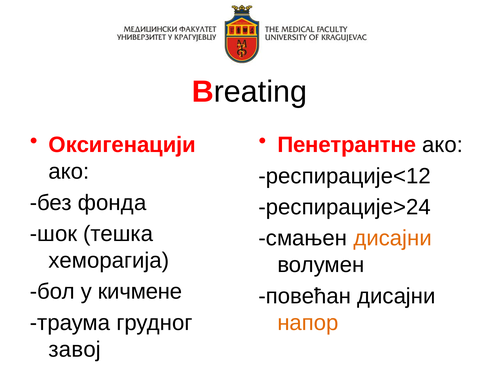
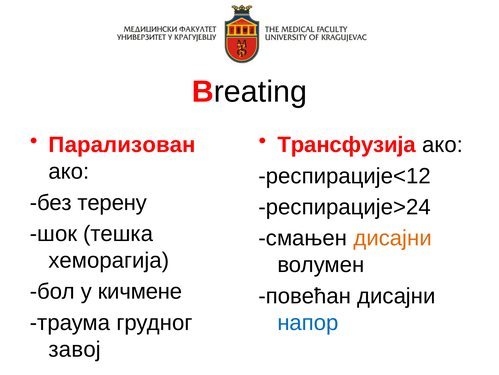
Оксигенацији: Оксигенацији -> Парализован
Пенетрантне: Пенетрантне -> Трансфузија
фонда: фонда -> терену
напор colour: orange -> blue
